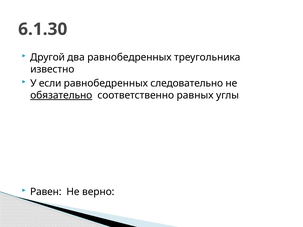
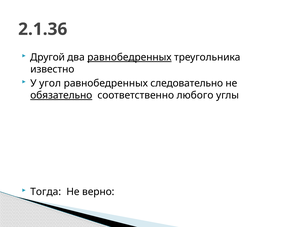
6.1.30: 6.1.30 -> 2.1.36
равнобедренных at (129, 57) underline: none -> present
если: если -> угол
равных: равных -> любого
Равен: Равен -> Тогда
